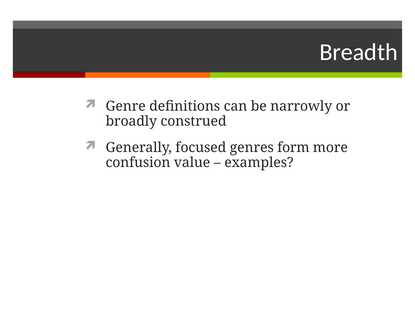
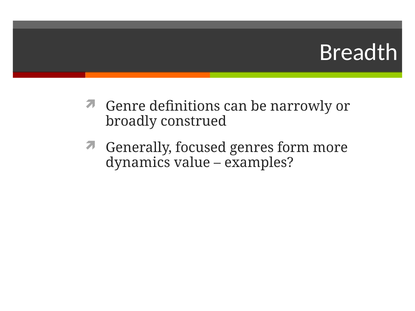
confusion: confusion -> dynamics
